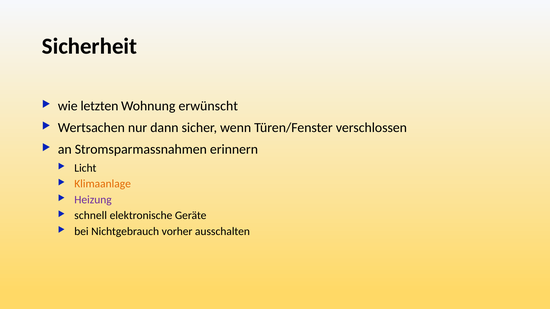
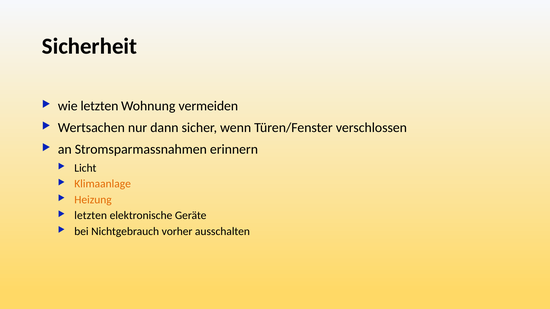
erwünscht: erwünscht -> vermeiden
Heizung colour: purple -> orange
schnell at (91, 216): schnell -> letzten
